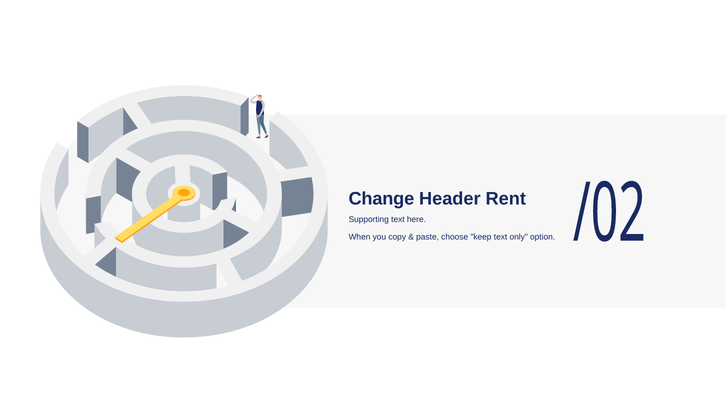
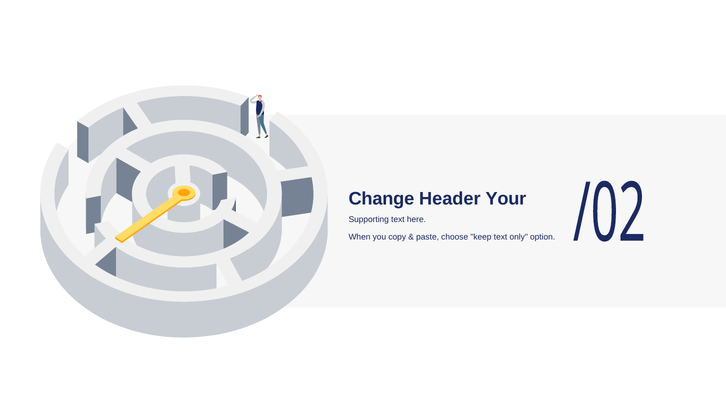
Rent: Rent -> Your
